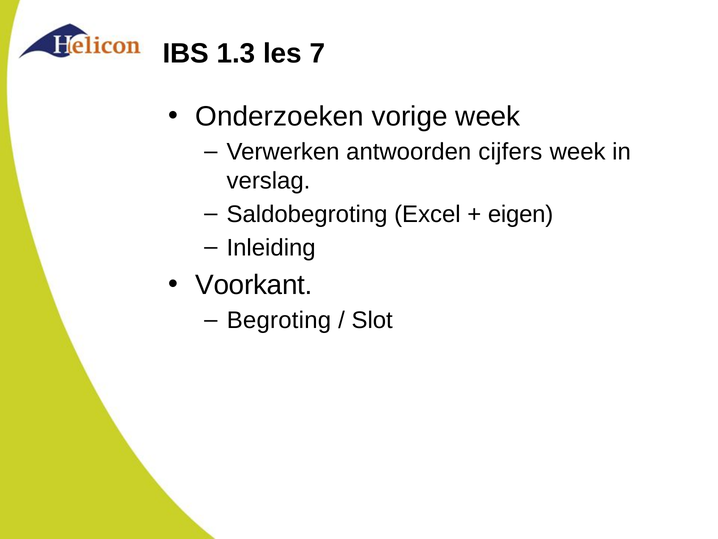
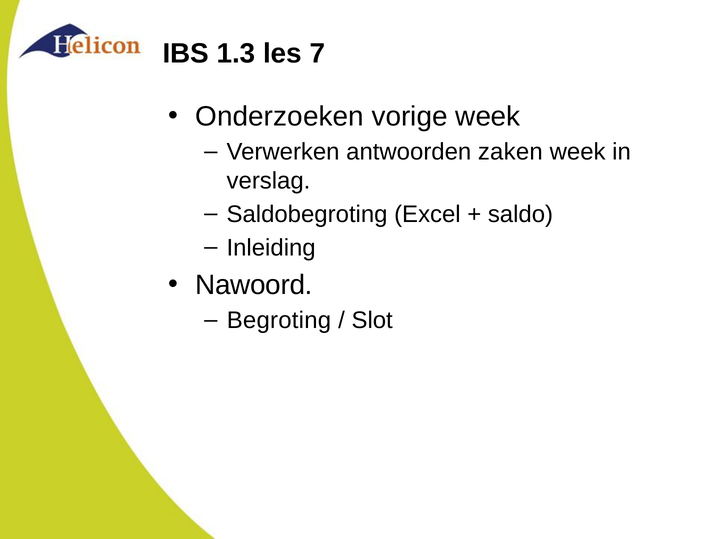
cijfers: cijfers -> zaken
eigen: eigen -> saldo
Voorkant: Voorkant -> Nawoord
